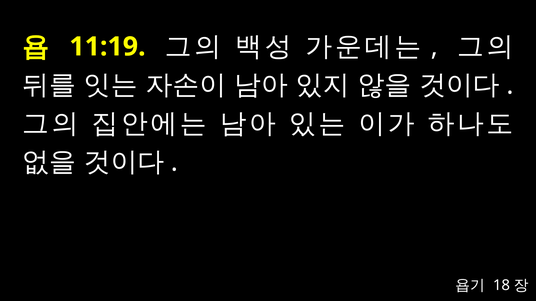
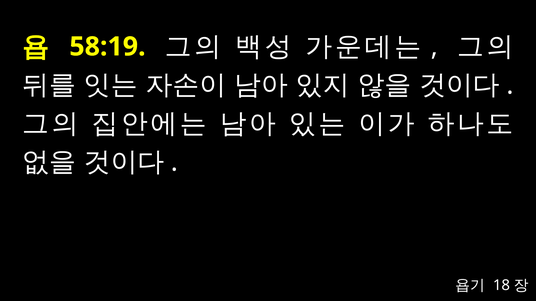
11:19: 11:19 -> 58:19
